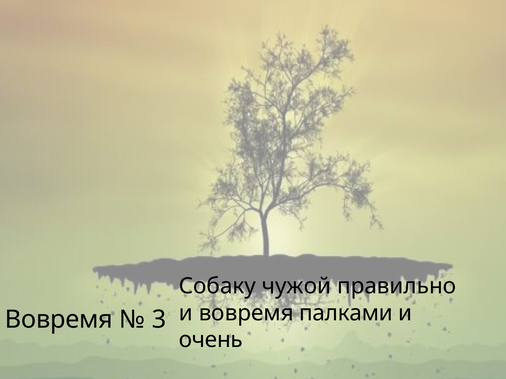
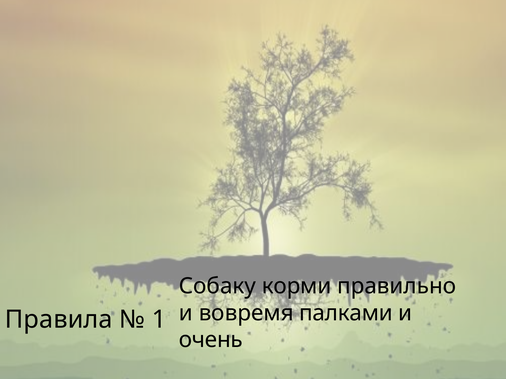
чужой: чужой -> корми
Вовремя at (59, 320): Вовремя -> Правила
3: 3 -> 1
